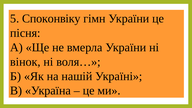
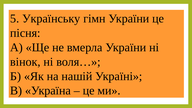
Споконвіку: Споконвіку -> Українську
